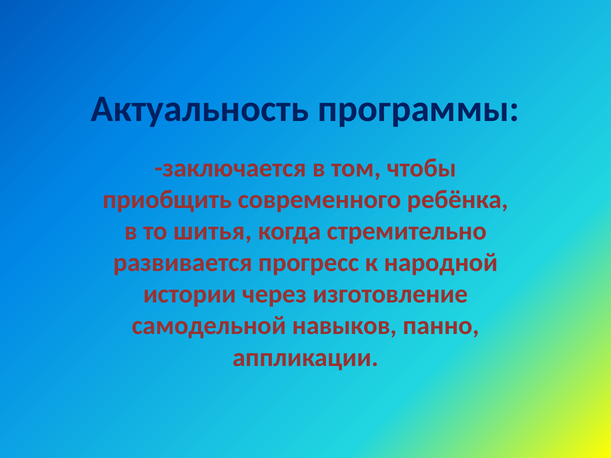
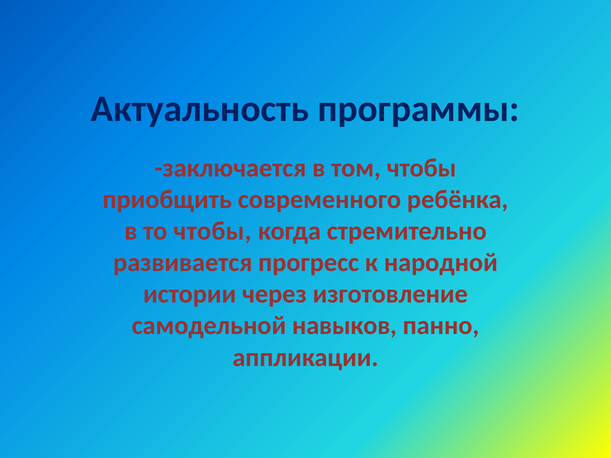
то шитья: шитья -> чтобы
